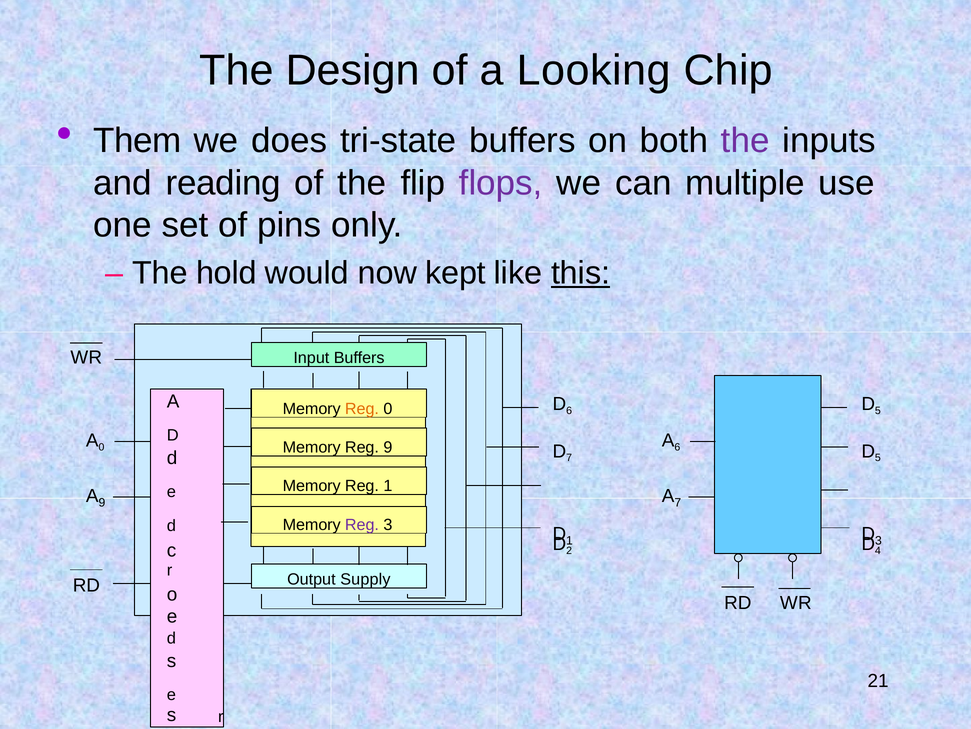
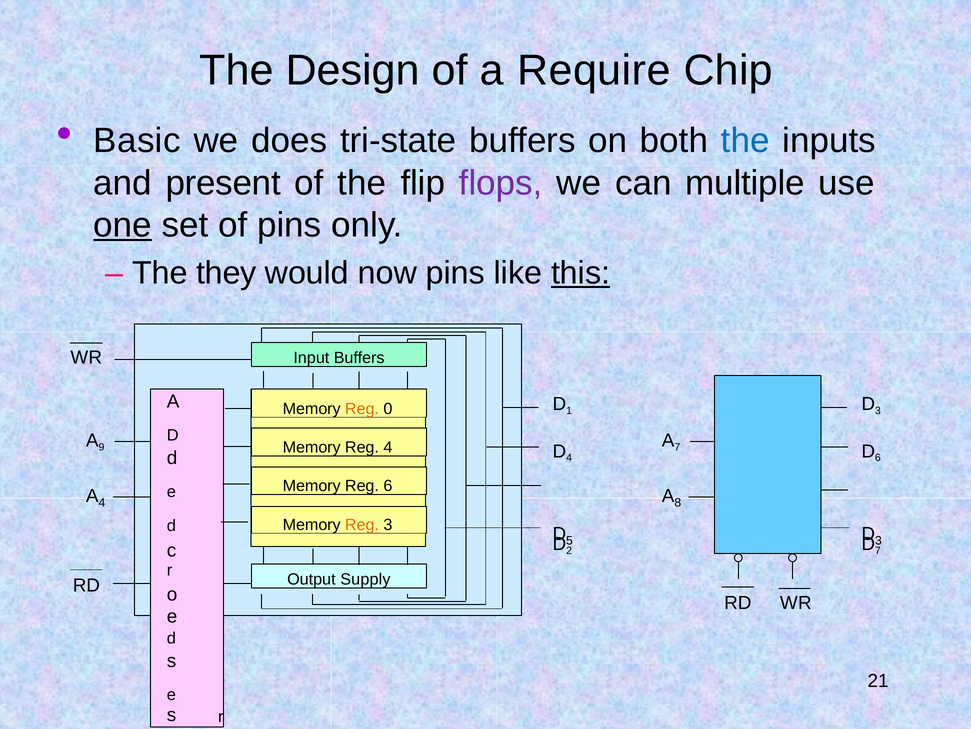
Looking: Looking -> Require
Them: Them -> Basic
the at (745, 141) colour: purple -> blue
reading: reading -> present
one underline: none -> present
hold: hold -> they
now kept: kept -> pins
D 6: 6 -> 1
5 at (878, 410): 5 -> 3
A 0: 0 -> 9
A 6: 6 -> 7
Reg 9: 9 -> 4
D 7: 7 -> 4
5 at (878, 457): 5 -> 6
Reg 1: 1 -> 6
A 9: 9 -> 4
A 7: 7 -> 8
Reg at (362, 524) colour: purple -> orange
1 at (570, 540): 1 -> 5
4 at (878, 550): 4 -> 7
